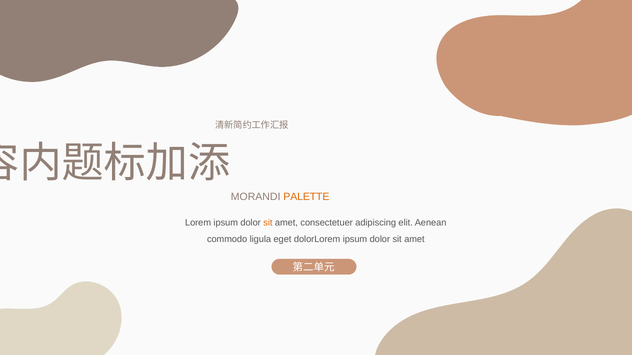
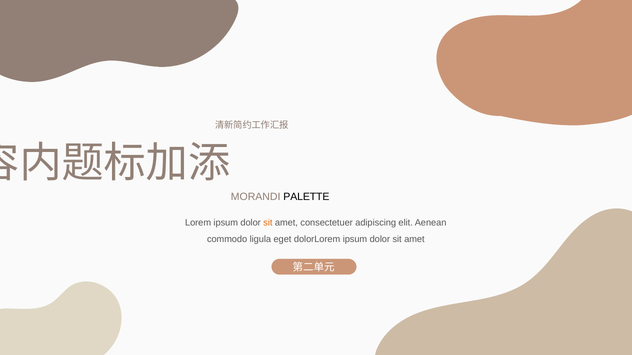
PALETTE colour: orange -> black
